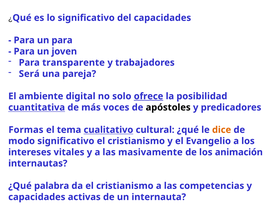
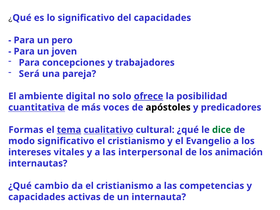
un para: para -> pero
transparente: transparente -> concepciones
tema underline: none -> present
dice colour: orange -> green
masivamente: masivamente -> interpersonal
palabra: palabra -> cambio
